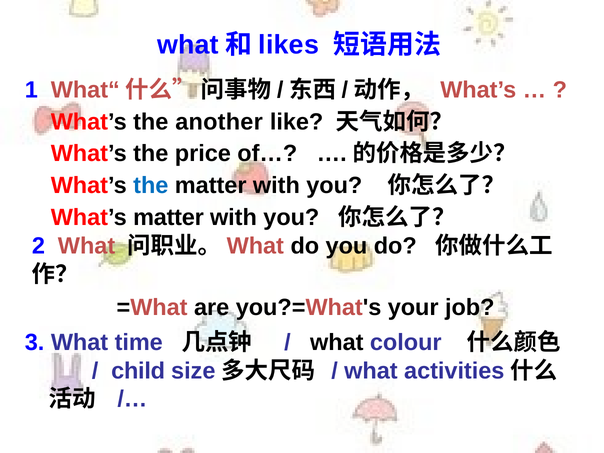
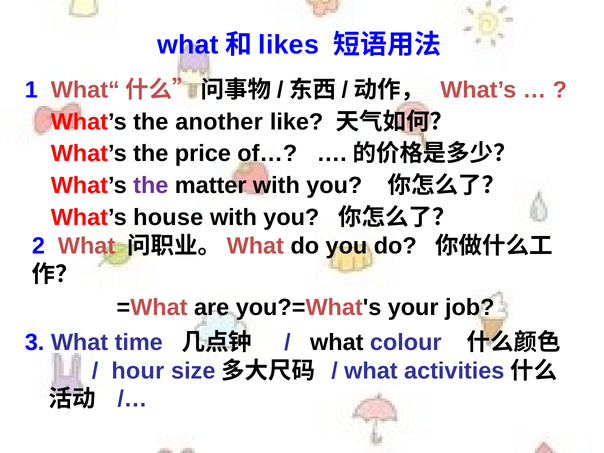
the at (151, 186) colour: blue -> purple
What’s matter: matter -> house
child: child -> hour
